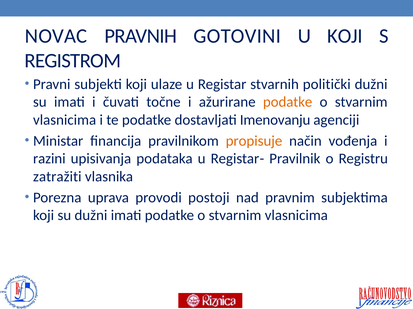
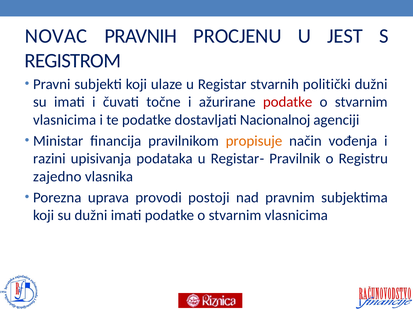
GOTOVINI: GOTOVINI -> PROCJENU
U KOJI: KOJI -> JEST
podatke at (288, 102) colour: orange -> red
Imenovanju: Imenovanju -> Nacionalnoj
zatražiti: zatražiti -> zajedno
